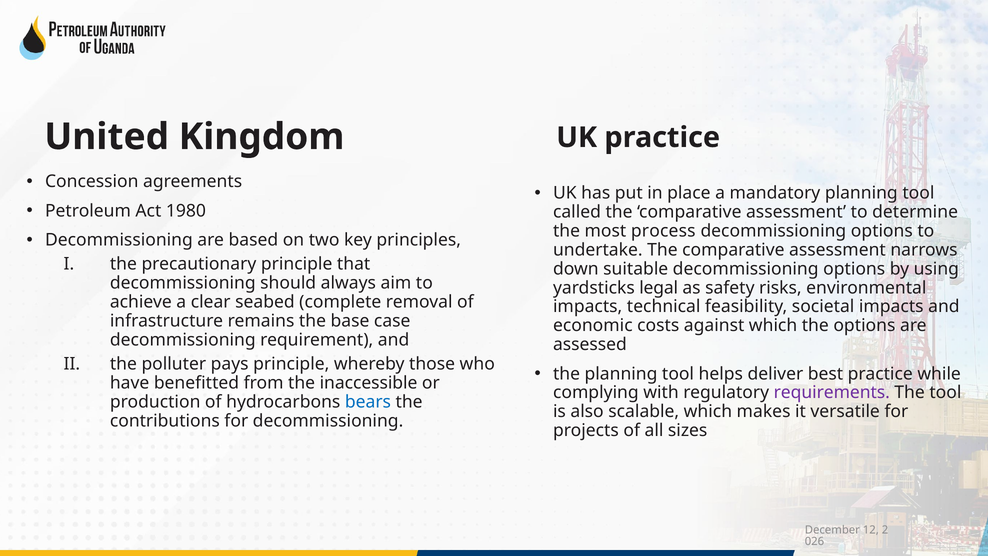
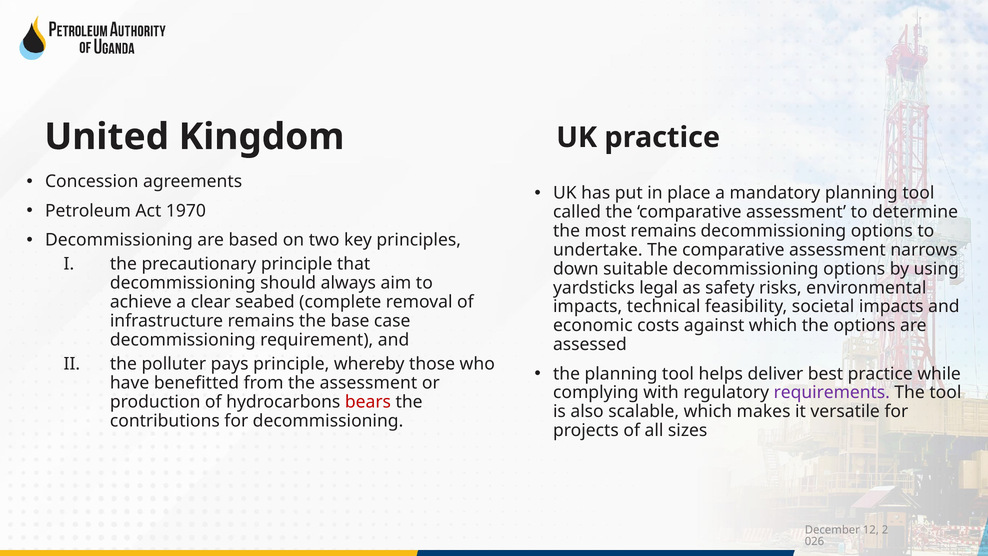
1980: 1980 -> 1970
most process: process -> remains
the inaccessible: inaccessible -> assessment
bears colour: blue -> red
